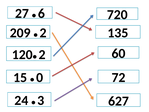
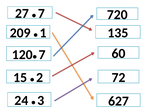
6 at (41, 13): 6 -> 7
2 at (43, 33): 2 -> 1
2 at (42, 54): 2 -> 7
0: 0 -> 2
